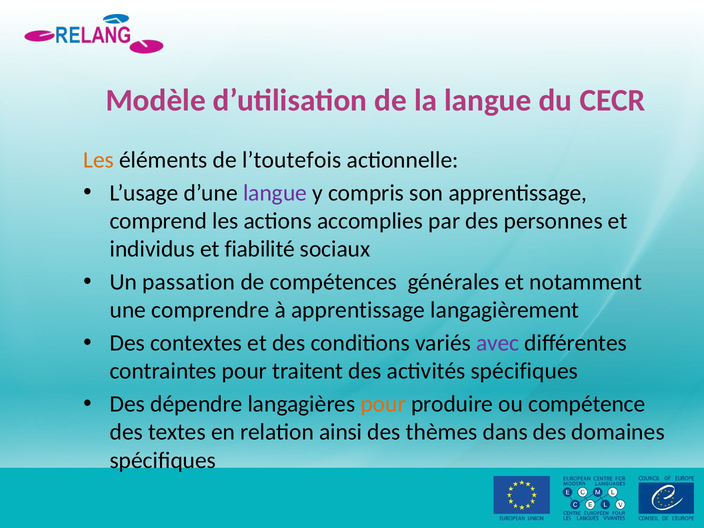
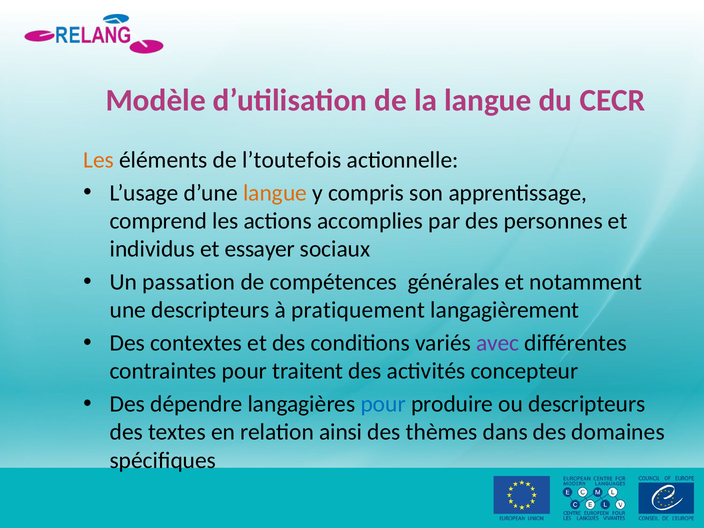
langue at (275, 193) colour: purple -> orange
fiabilité: fiabilité -> essayer
une comprendre: comprendre -> descripteurs
à apprentissage: apprentissage -> pratiquement
activités spécifiques: spécifiques -> concepteur
pour at (383, 404) colour: orange -> blue
ou compétence: compétence -> descripteurs
